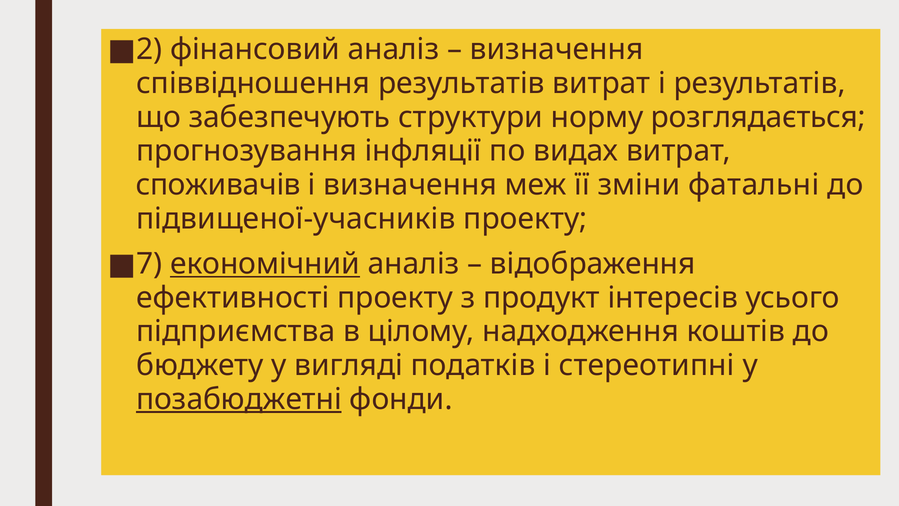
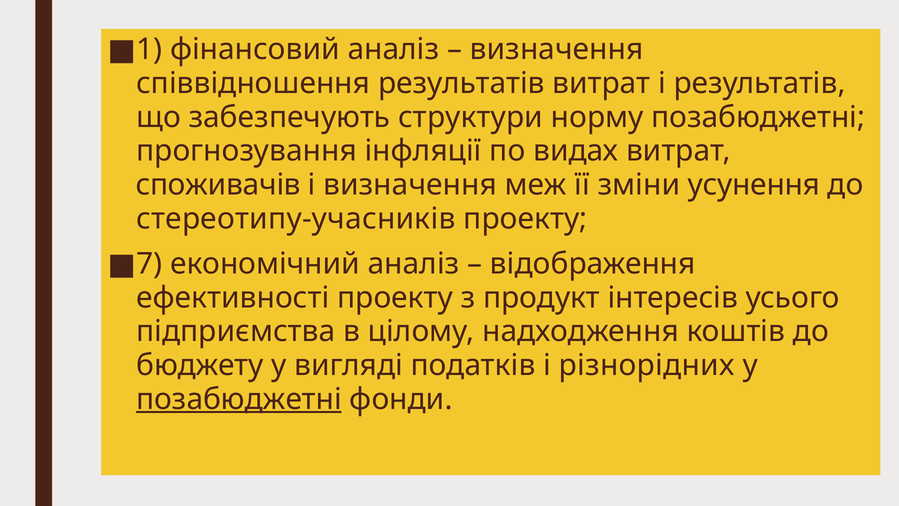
2: 2 -> 1
норму розглядається: розглядається -> позабюджетні
фатальні: фатальні -> усунення
підвищеної-учасників: підвищеної-учасників -> стереотипу-учасників
економічний underline: present -> none
стереотипні: стереотипні -> різнорідних
